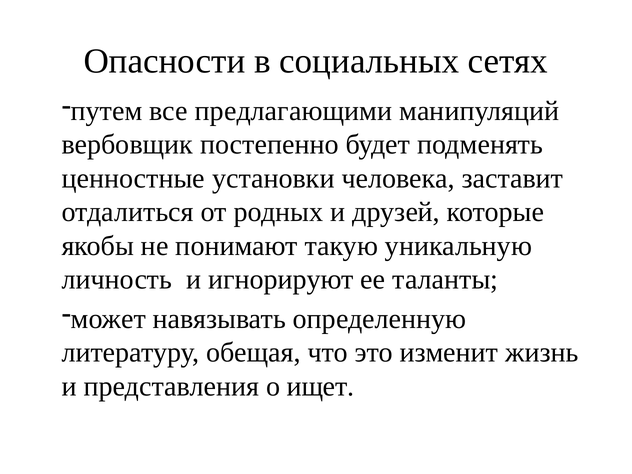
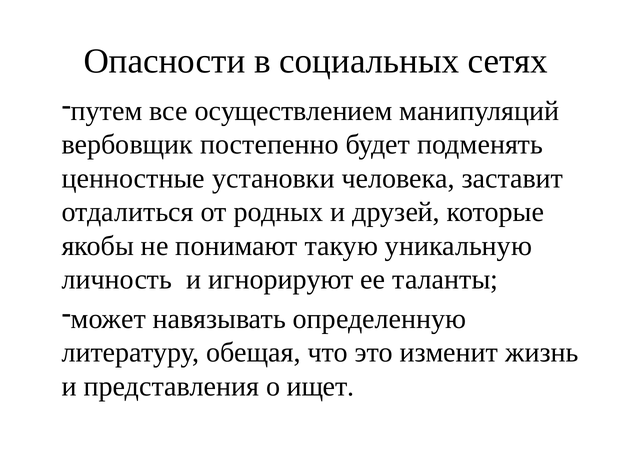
предлагающими: предлагающими -> осуществлением
